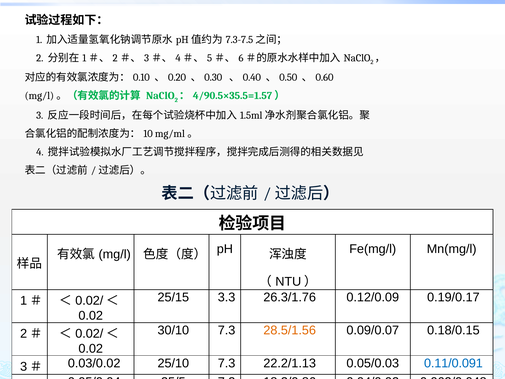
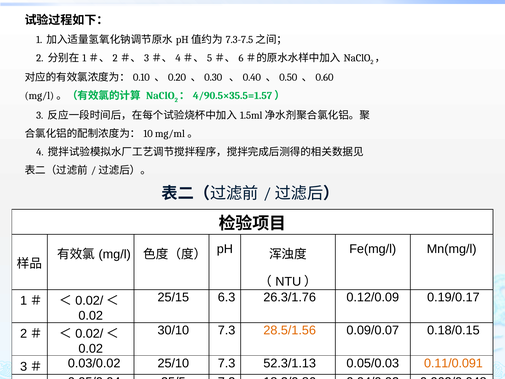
3.3: 3.3 -> 6.3
22.2/1.13: 22.2/1.13 -> 52.3/1.13
0.11/0.091 colour: blue -> orange
